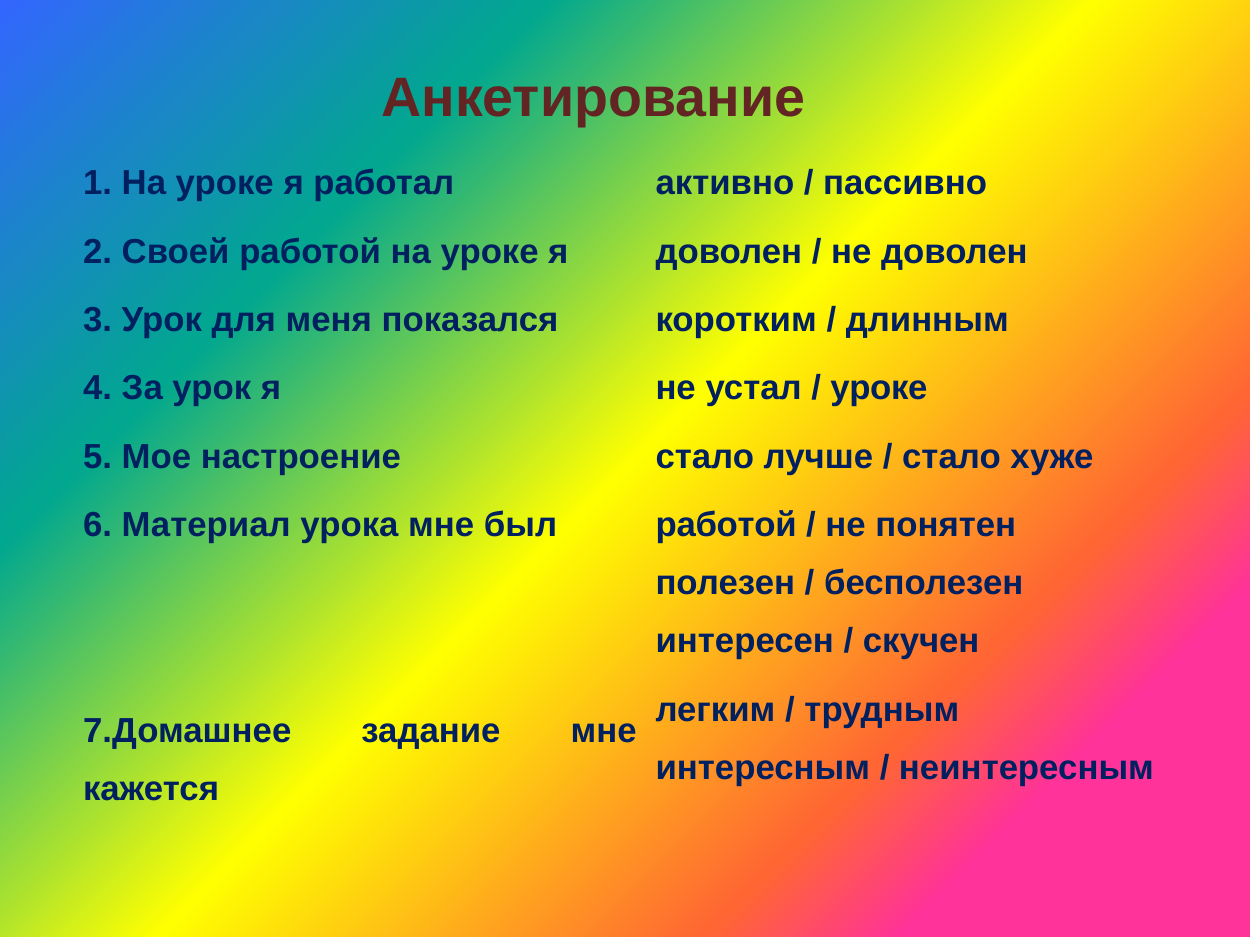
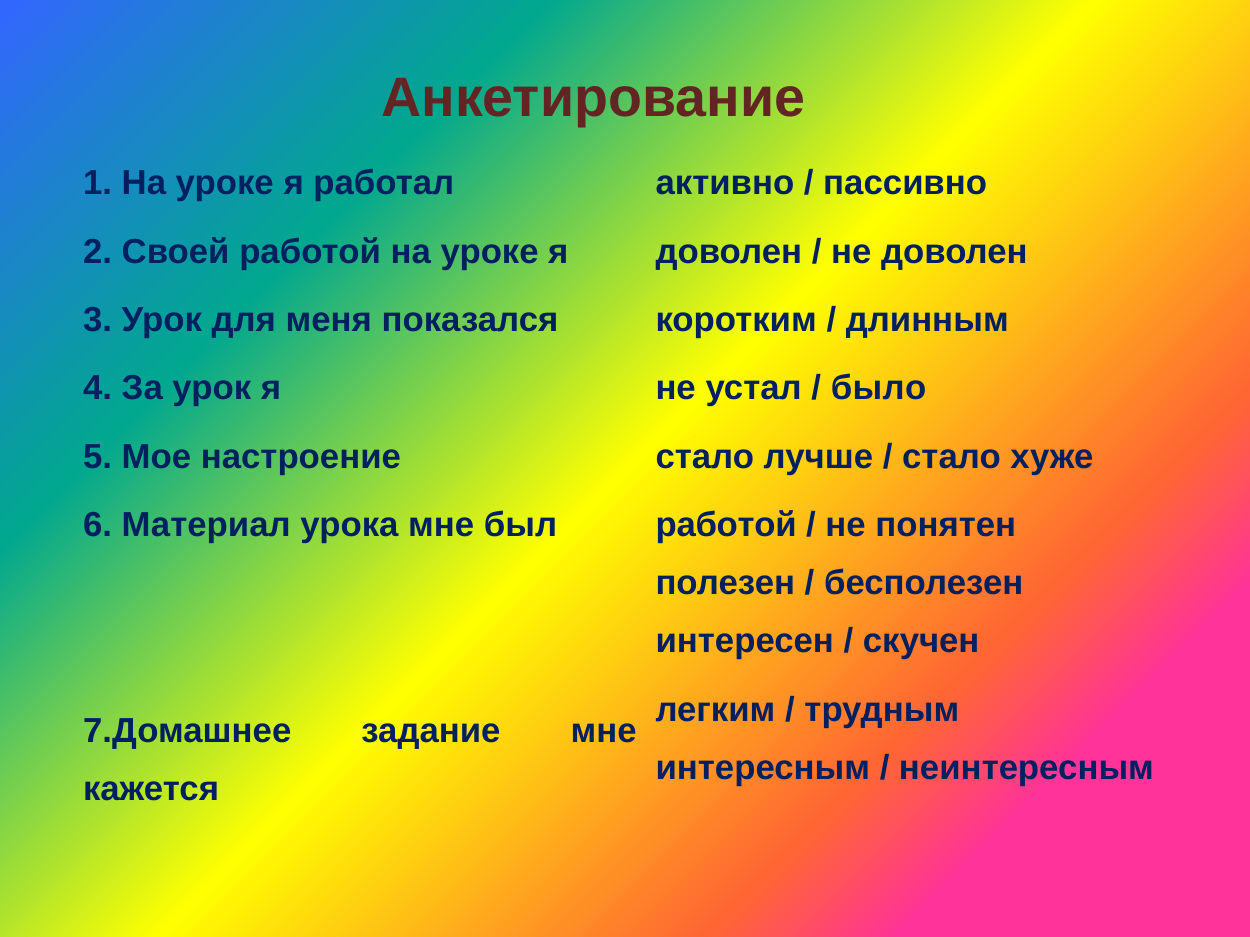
уроке at (879, 389): уроке -> было
